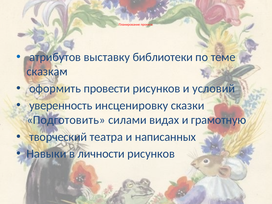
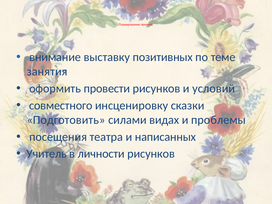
атрибутов: атрибутов -> внимание
библиотеки: библиотеки -> позитивных
сказкам: сказкам -> занятия
уверенность: уверенность -> совместного
грамотную: грамотную -> проблемы
творческий: творческий -> посещения
Навыки: Навыки -> Учитель
